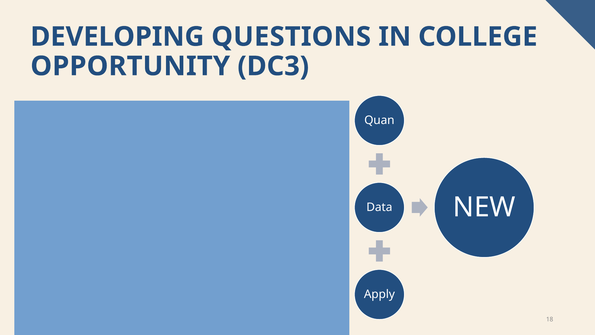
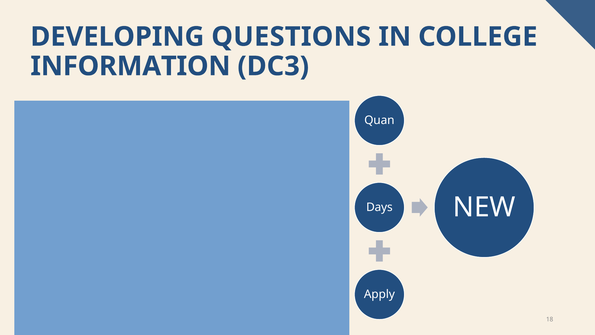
OPPORTUNITY: OPPORTUNITY -> INFORMATION
Data: Data -> Days
